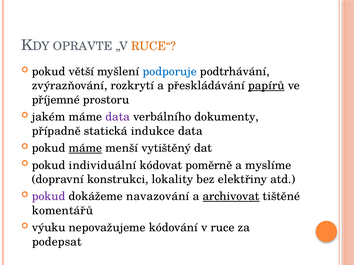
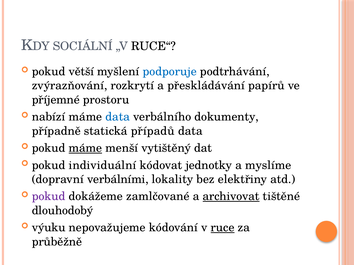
OPRAVTE: OPRAVTE -> SOCIÁLNÍ
RUCE“ colour: orange -> black
papírů underline: present -> none
jakém: jakém -> nabízí
data at (118, 117) colour: purple -> blue
indukce: indukce -> případů
poměrně: poměrně -> jednotky
konstrukci: konstrukci -> verbálními
navazování: navazování -> zamlčované
komentářů: komentářů -> dlouhodobý
ruce underline: none -> present
podepsat: podepsat -> průběžně
